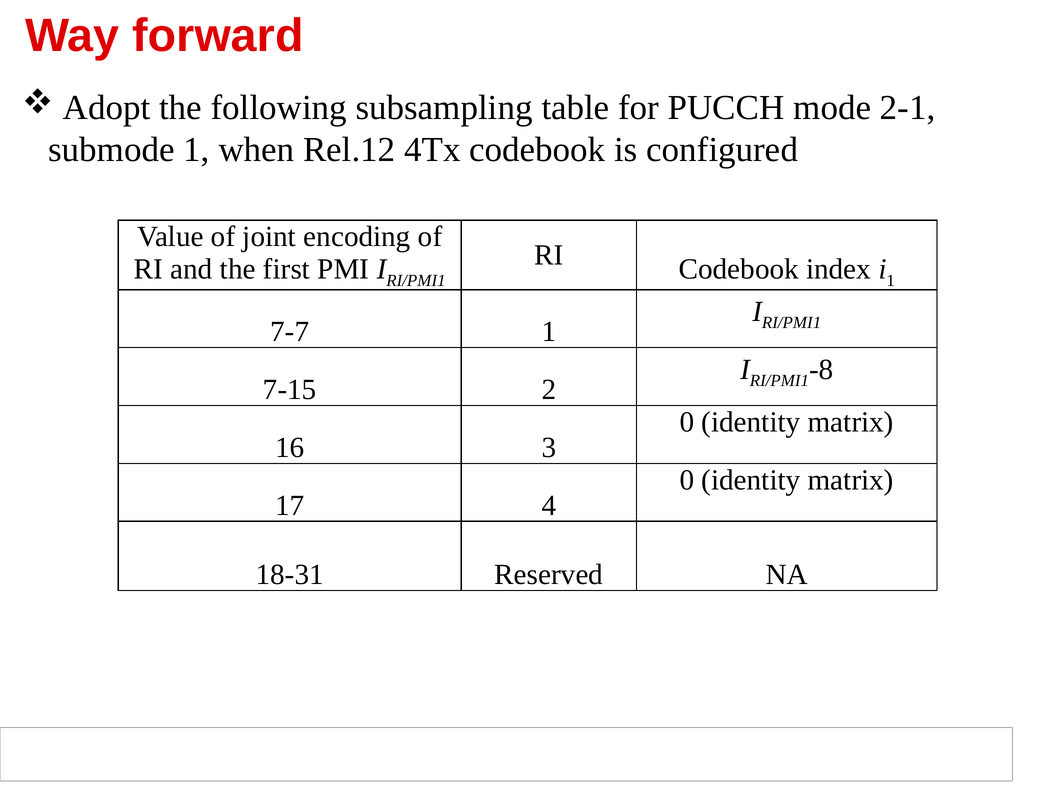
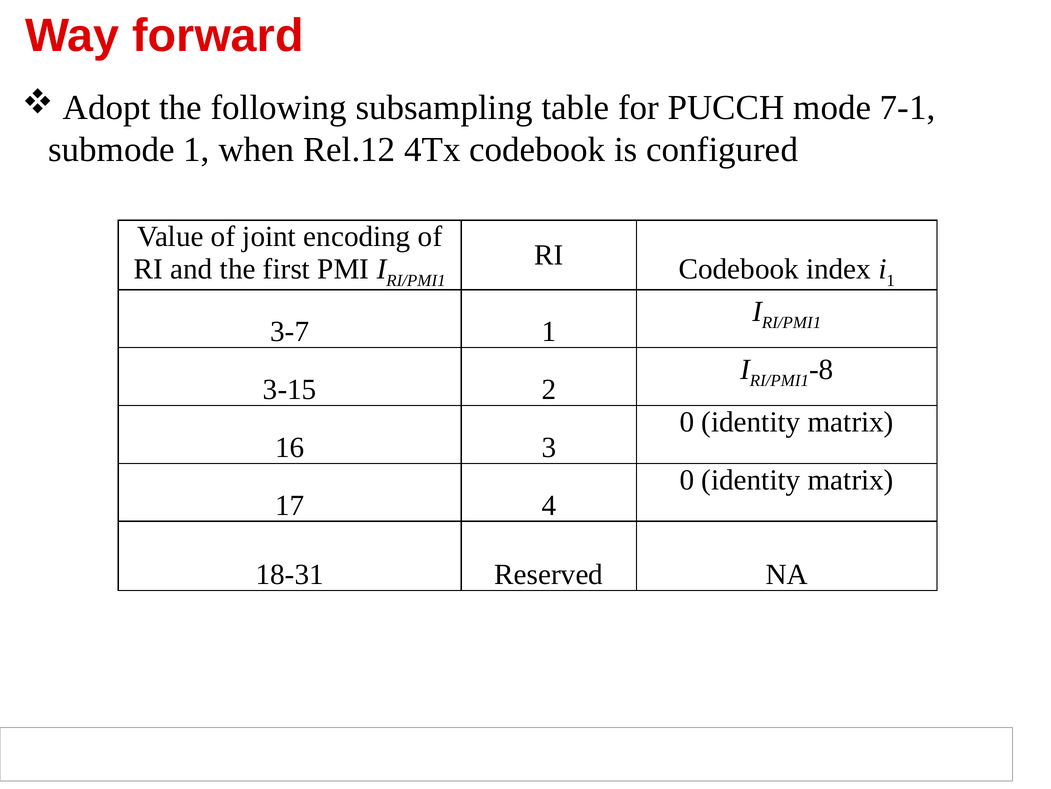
2-1: 2-1 -> 7-1
7-7: 7-7 -> 3-7
7-15: 7-15 -> 3-15
